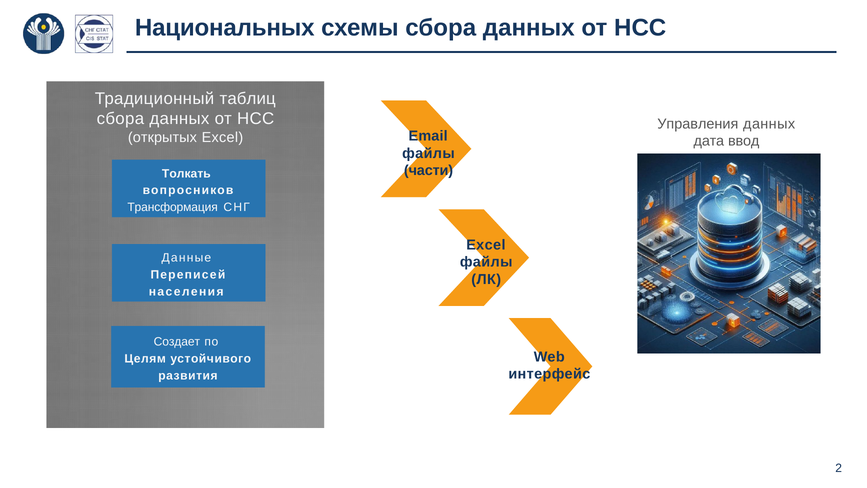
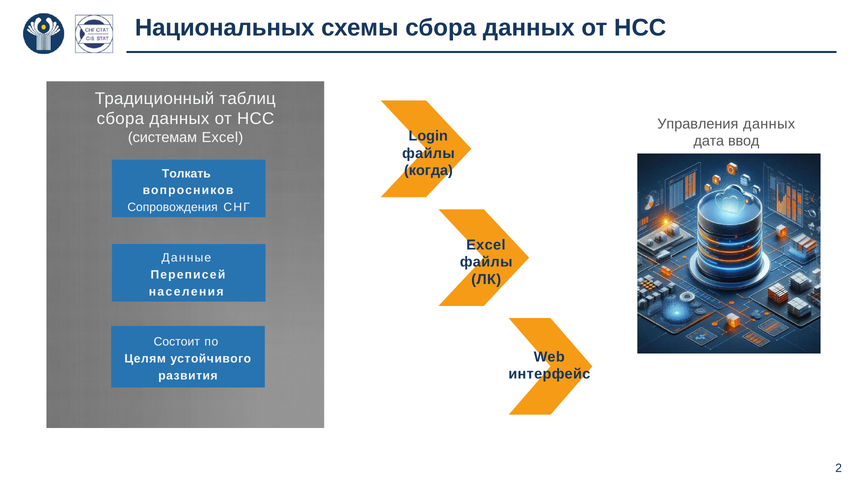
Email: Email -> Login
открытых: открытых -> системам
части: части -> когда
Трансформация: Трансформация -> Сопровождения
Создает: Создает -> Состоит
